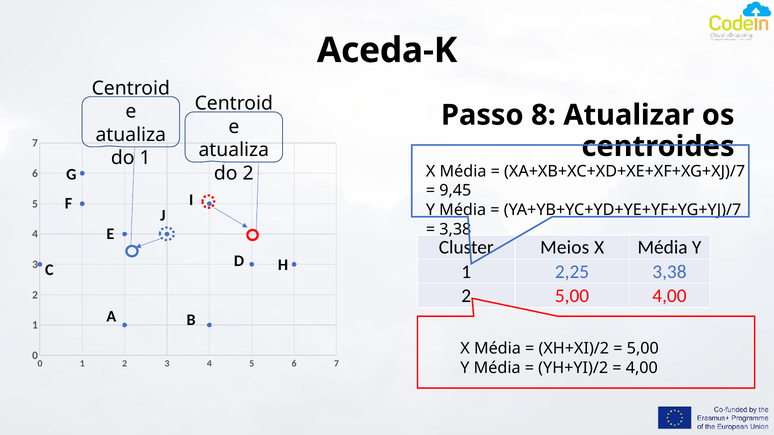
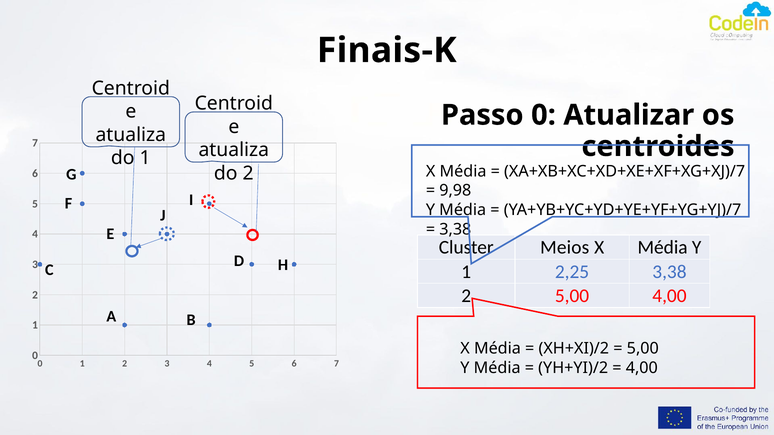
Aceda-K: Aceda-K -> Finais-K
Passo 8: 8 -> 0
9,45: 9,45 -> 9,98
